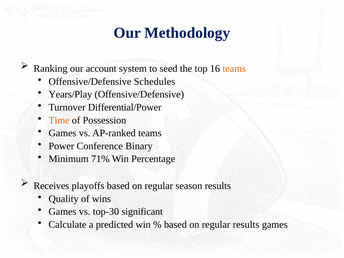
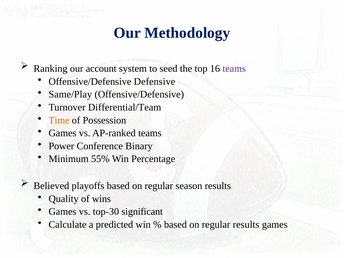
teams at (234, 69) colour: orange -> purple
Schedules: Schedules -> Defensive
Years/Play: Years/Play -> Same/Play
Differential/Power: Differential/Power -> Differential/Team
71%: 71% -> 55%
Receives: Receives -> Believed
